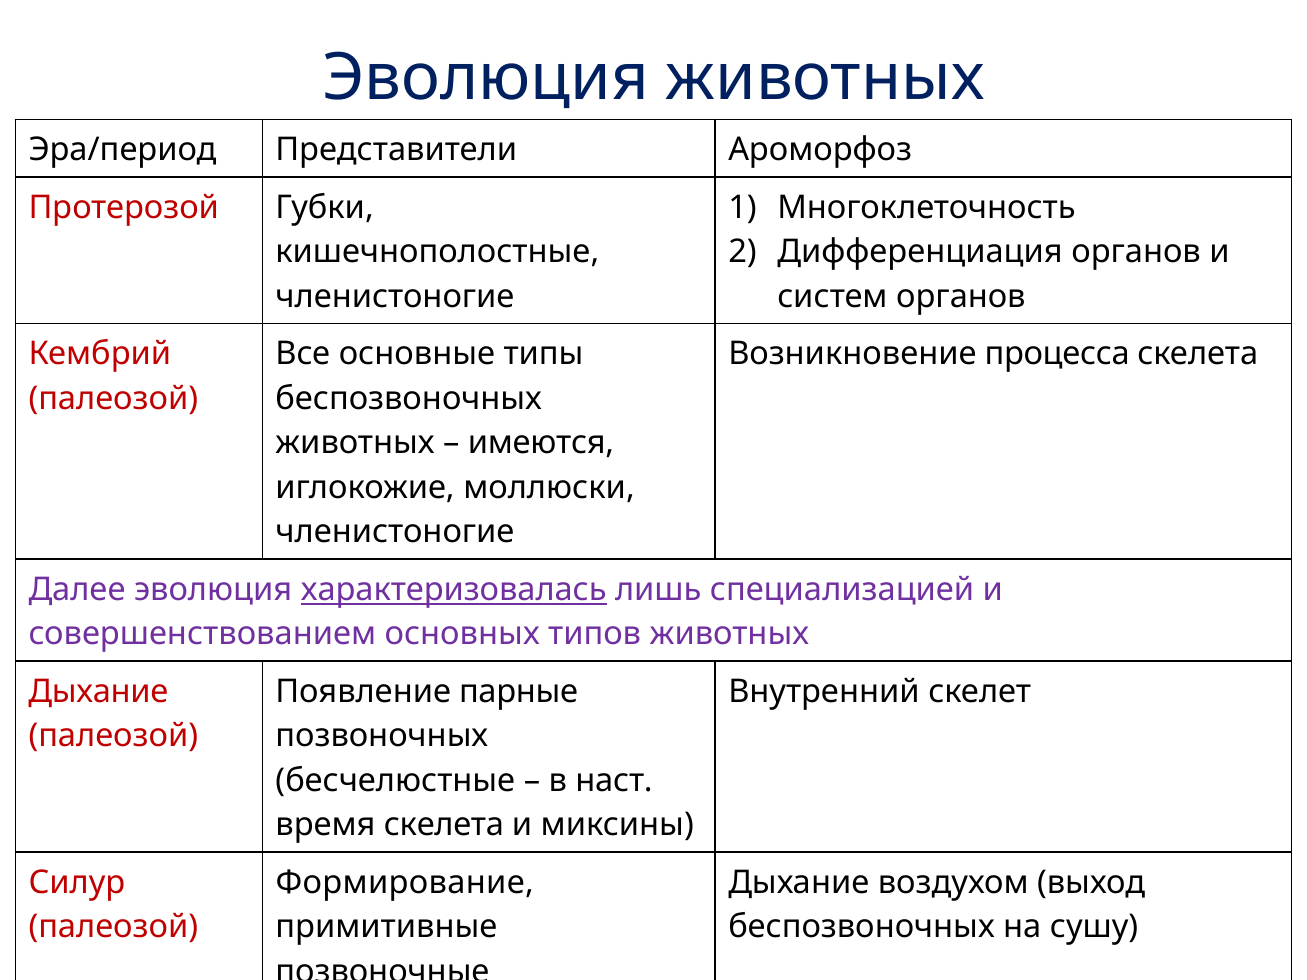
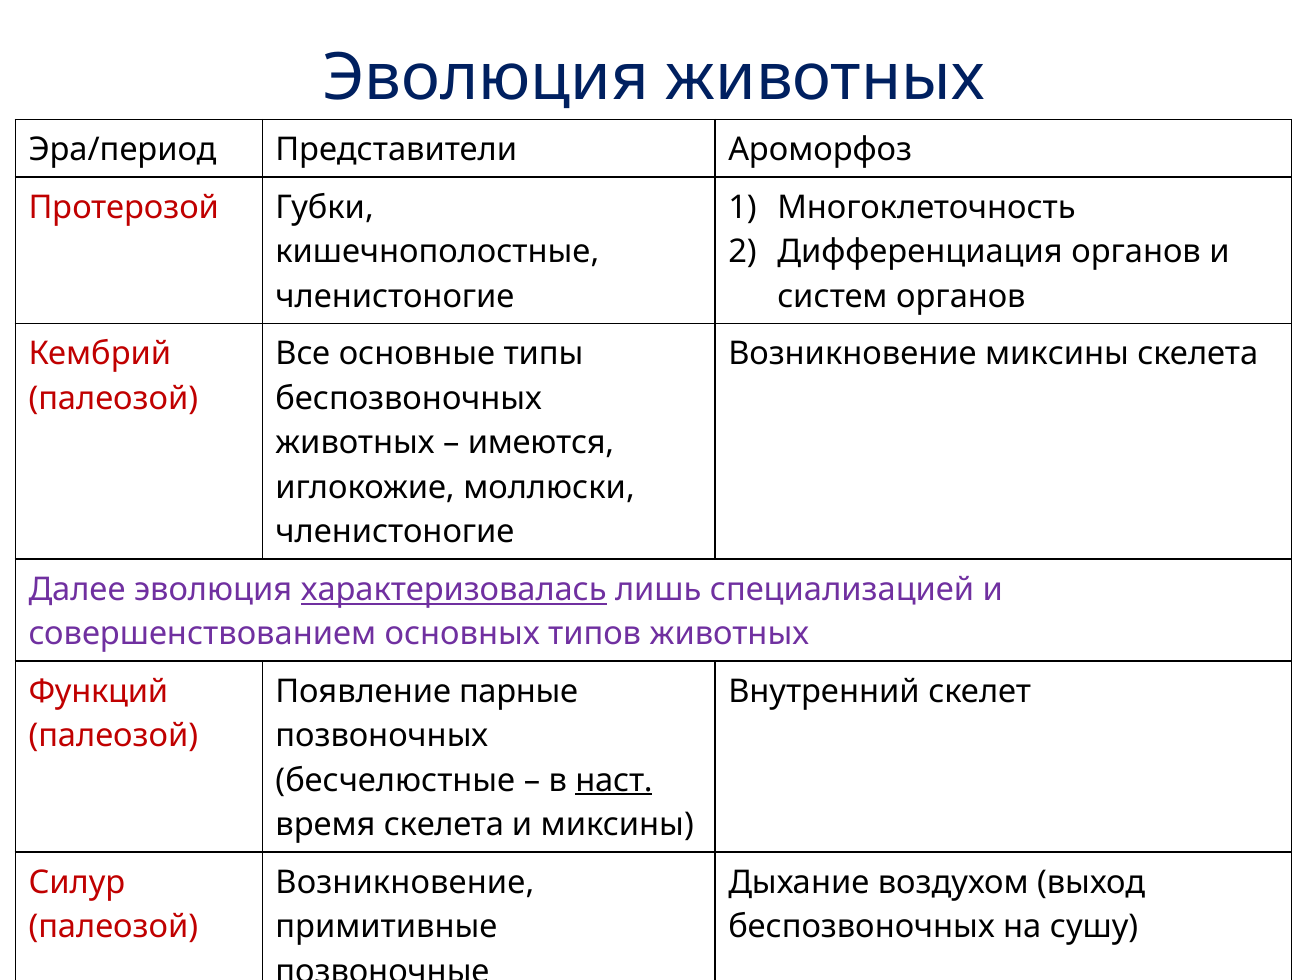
Возникновение процесса: процесса -> миксины
Дыхание at (98, 692): Дыхание -> Функций
наст underline: none -> present
Формирование at (405, 883): Формирование -> Возникновение
